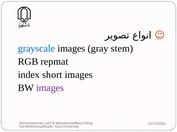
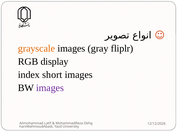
grayscale colour: blue -> orange
stem: stem -> fliplr
repmat: repmat -> display
